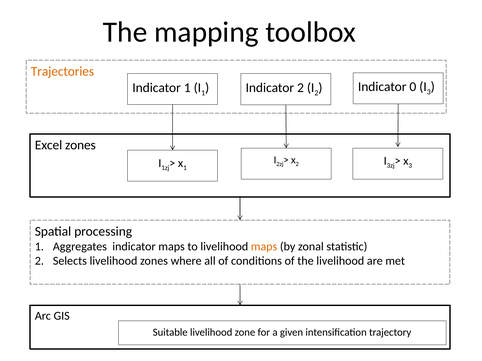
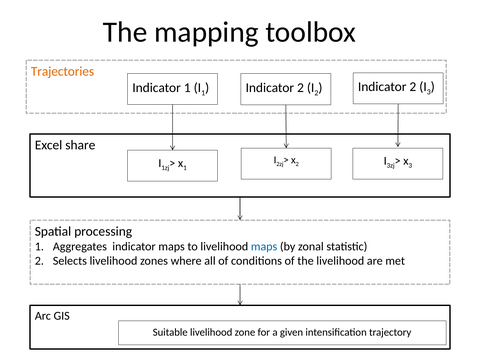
0 at (413, 87): 0 -> 2
Excel zones: zones -> share
maps at (264, 247) colour: orange -> blue
